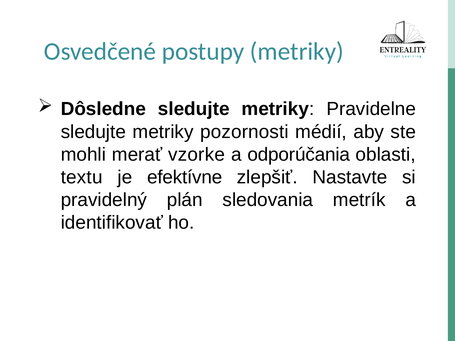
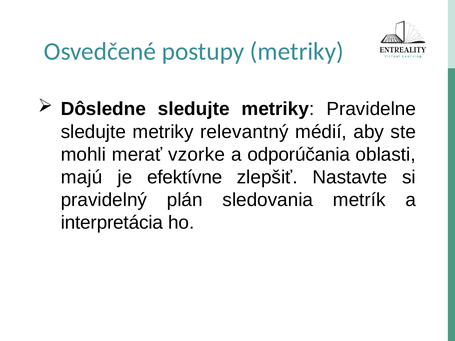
pozornosti: pozornosti -> relevantný
textu: textu -> majú
identifikovať: identifikovať -> interpretácia
